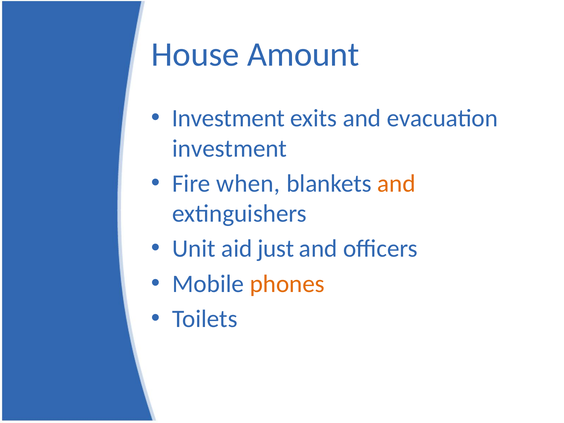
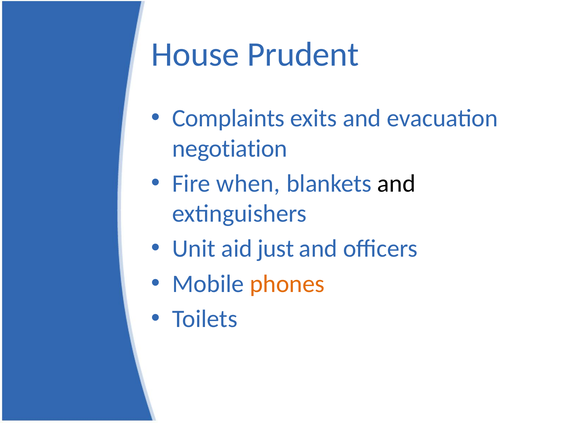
Amount: Amount -> Prudent
Investment at (228, 118): Investment -> Complaints
investment at (230, 148): investment -> negotiation
and at (396, 184) colour: orange -> black
